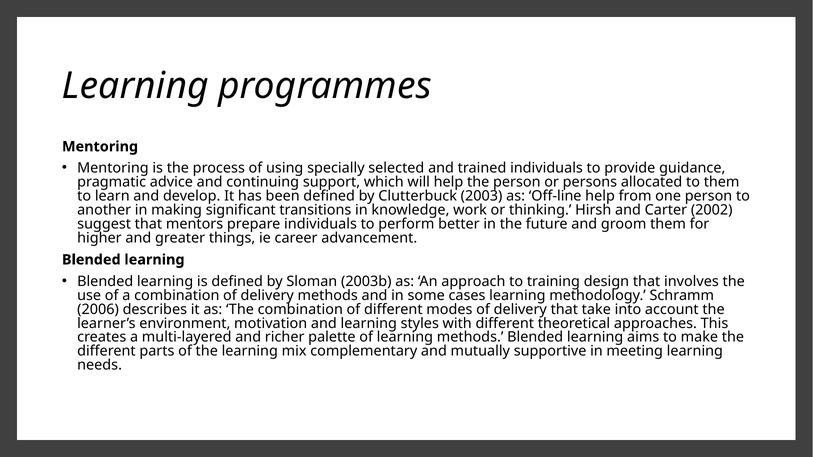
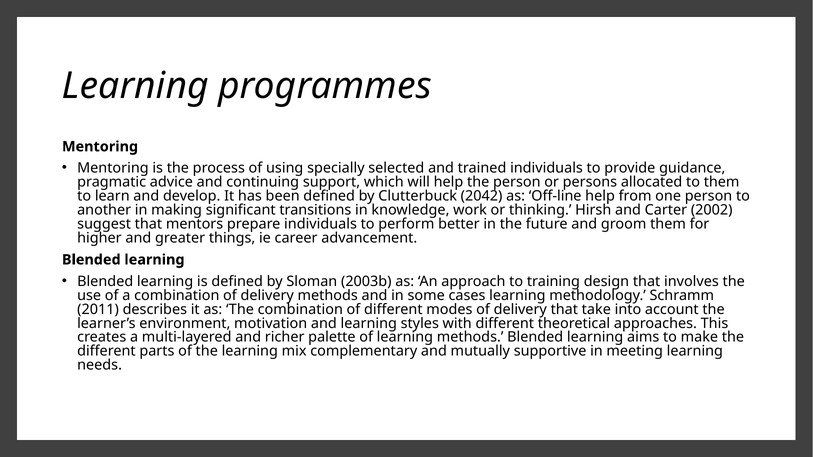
2003: 2003 -> 2042
2006: 2006 -> 2011
